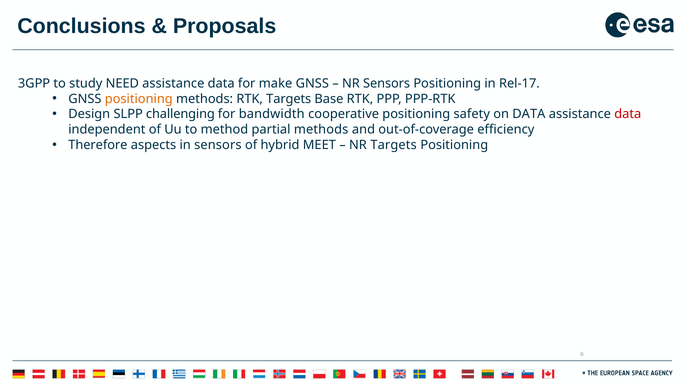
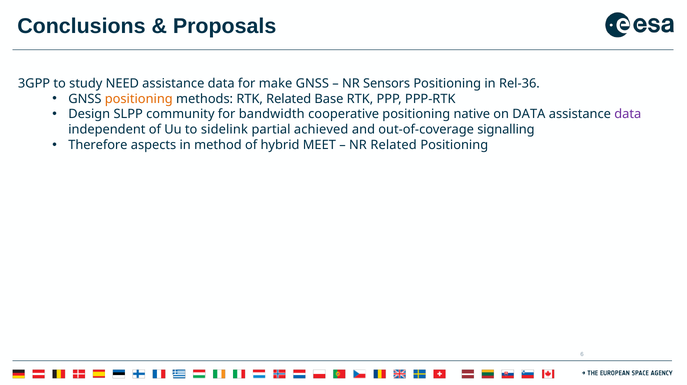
Rel-17: Rel-17 -> Rel-36
RTK Targets: Targets -> Related
challenging: challenging -> community
safety: safety -> native
data at (628, 114) colour: red -> purple
method: method -> sidelink
partial methods: methods -> achieved
efficiency: efficiency -> signalling
in sensors: sensors -> method
NR Targets: Targets -> Related
